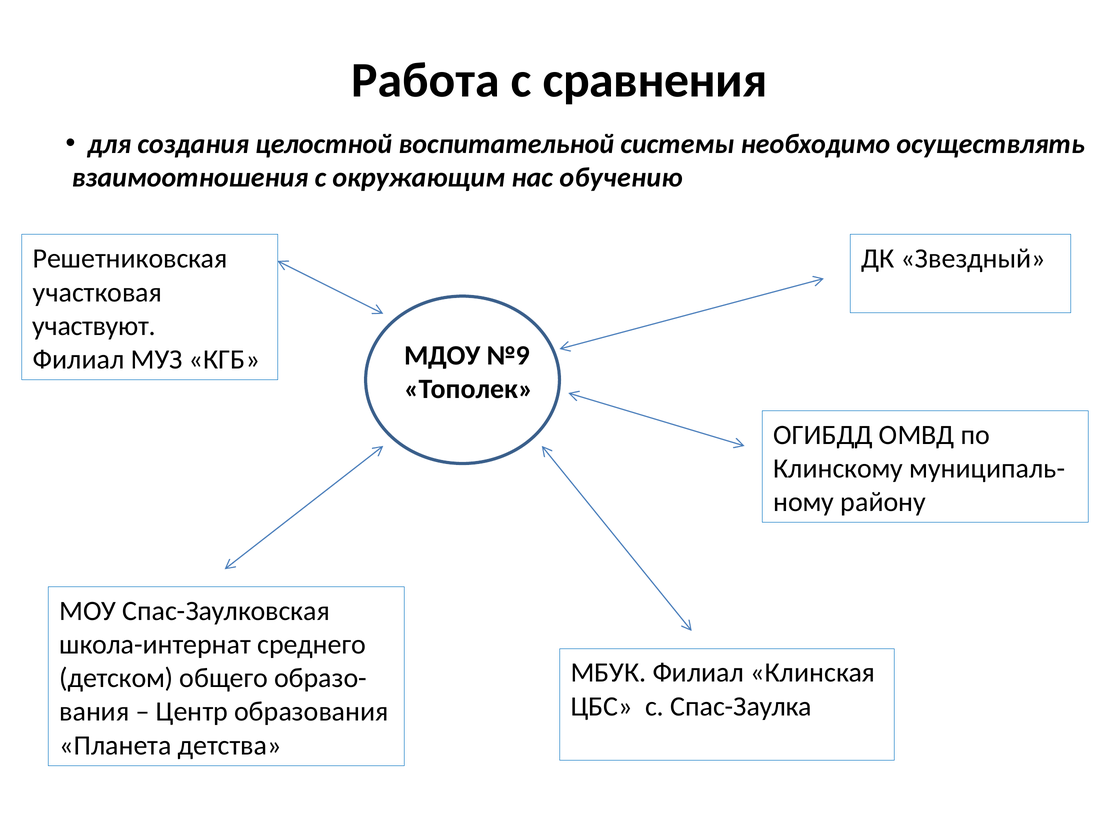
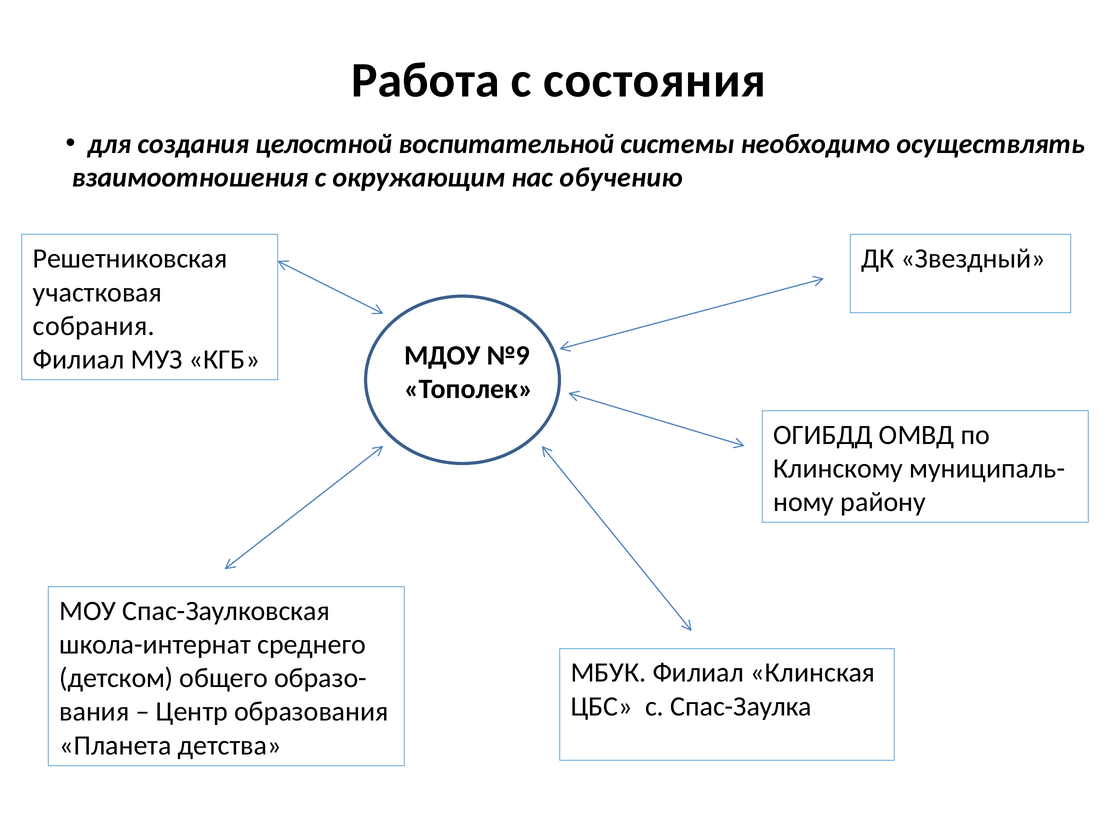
сравнения: сравнения -> состояния
участвуют: участвуют -> собрания
